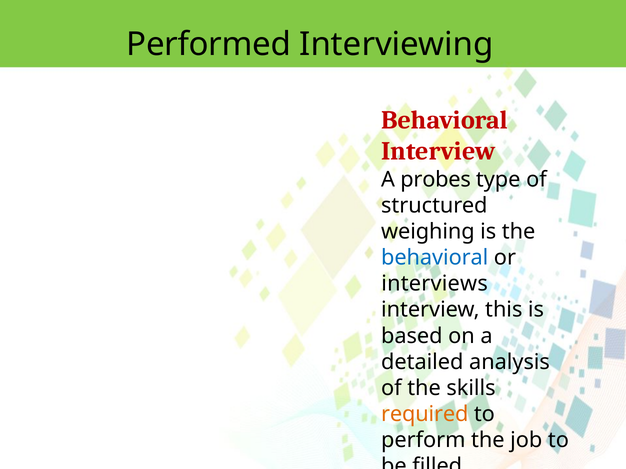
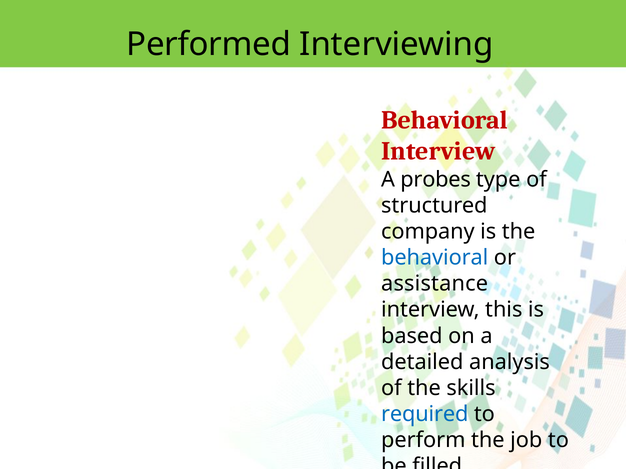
weighing: weighing -> company
interviews: interviews -> assistance
required colour: orange -> blue
